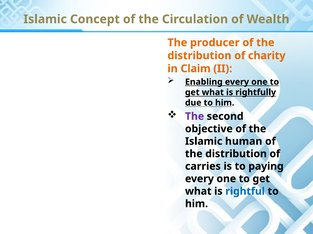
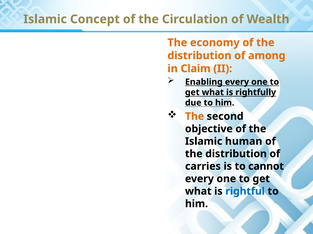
producer: producer -> economy
charity: charity -> among
The at (195, 117) colour: purple -> orange
paying: paying -> cannot
